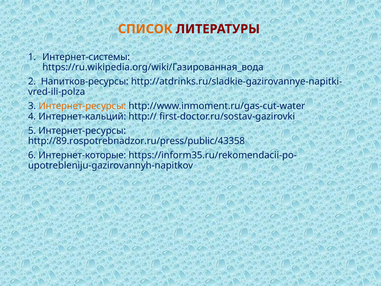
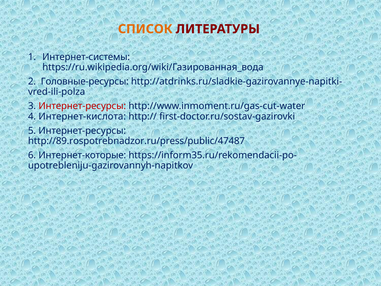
Напитков-ресурсы: Напитков-ресурсы -> Головные-ресурсы
Интернет-ресурсы at (82, 106) colour: orange -> red
Интернет-кальций: Интернет-кальций -> Интернет-кислота
http://89.rospotrebnadzor.ru/press/public/43358: http://89.rospotrebnadzor.ru/press/public/43358 -> http://89.rospotrebnadzor.ru/press/public/47487
